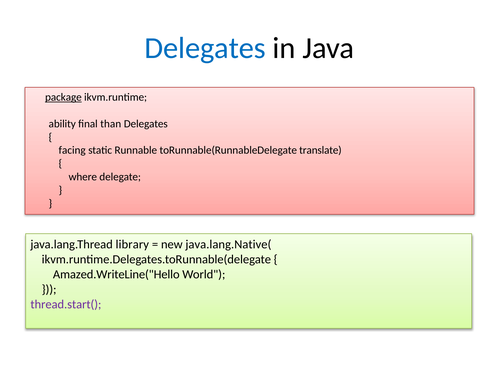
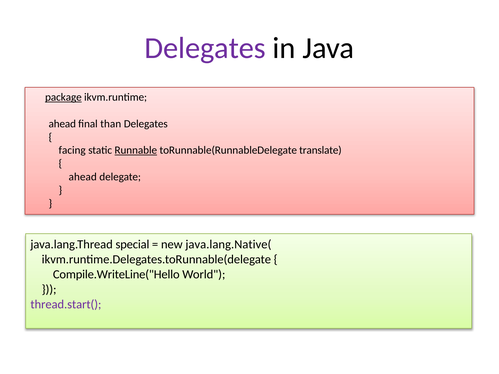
Delegates at (205, 48) colour: blue -> purple
ability at (62, 124): ability -> ahead
Runnable underline: none -> present
where at (83, 177): where -> ahead
library: library -> special
Amazed.WriteLine("Hello: Amazed.WriteLine("Hello -> Compile.WriteLine("Hello
